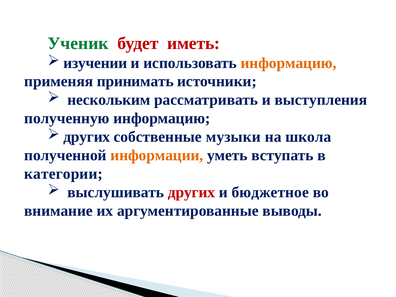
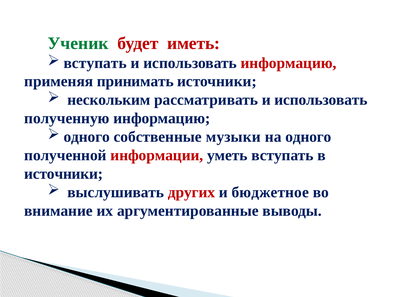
изучении at (95, 63): изучении -> вступать
информацию at (289, 63) colour: orange -> red
рассматривать и выступления: выступления -> использовать
других at (87, 137): других -> одного
на школа: школа -> одного
информации colour: orange -> red
категории at (63, 174): категории -> источники
